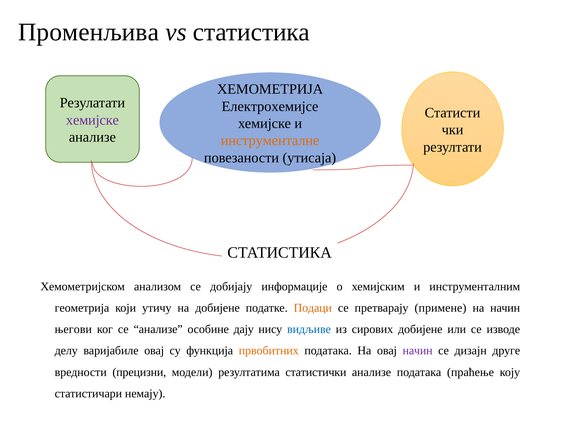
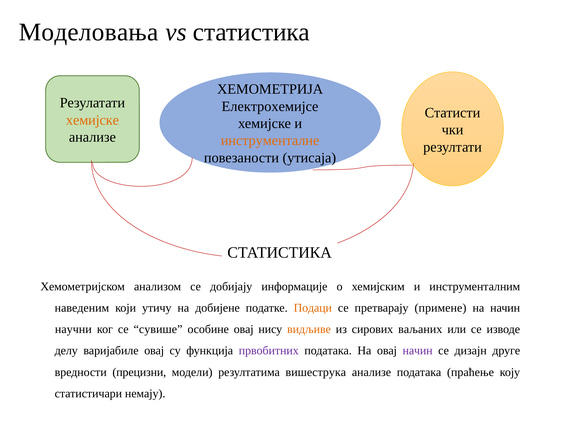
Променљива: Променљива -> Моделовања
хемијске at (92, 120) colour: purple -> orange
геометрија: геометрија -> наведеним
његови: његови -> научни
се анализе: анализе -> сувише
особине дају: дају -> овај
видљиве colour: blue -> orange
сирових добијене: добијене -> ваљаних
првобитних colour: orange -> purple
статистички: статистички -> вишеструка
